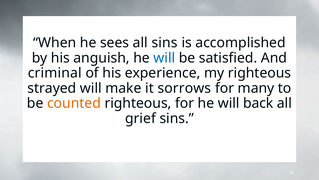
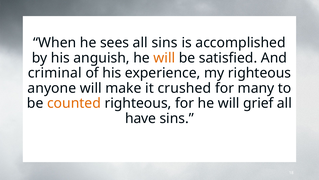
will at (164, 58) colour: blue -> orange
strayed: strayed -> anyone
sorrows: sorrows -> crushed
back: back -> grief
grief: grief -> have
